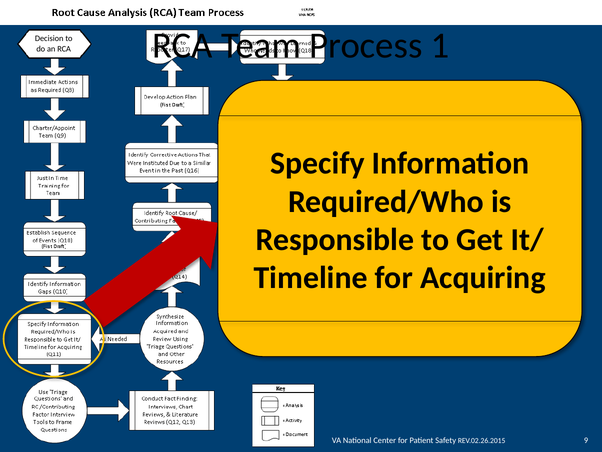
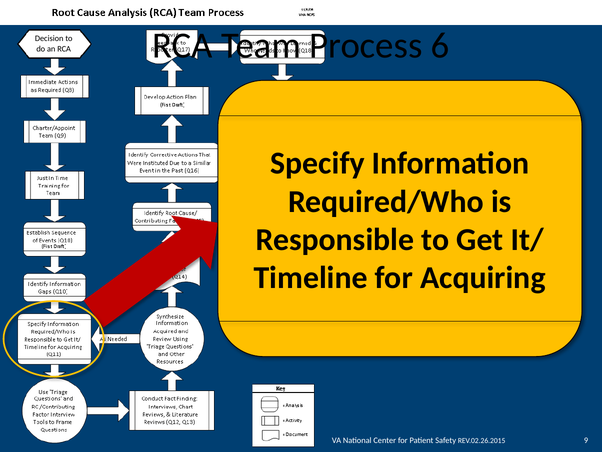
1: 1 -> 6
